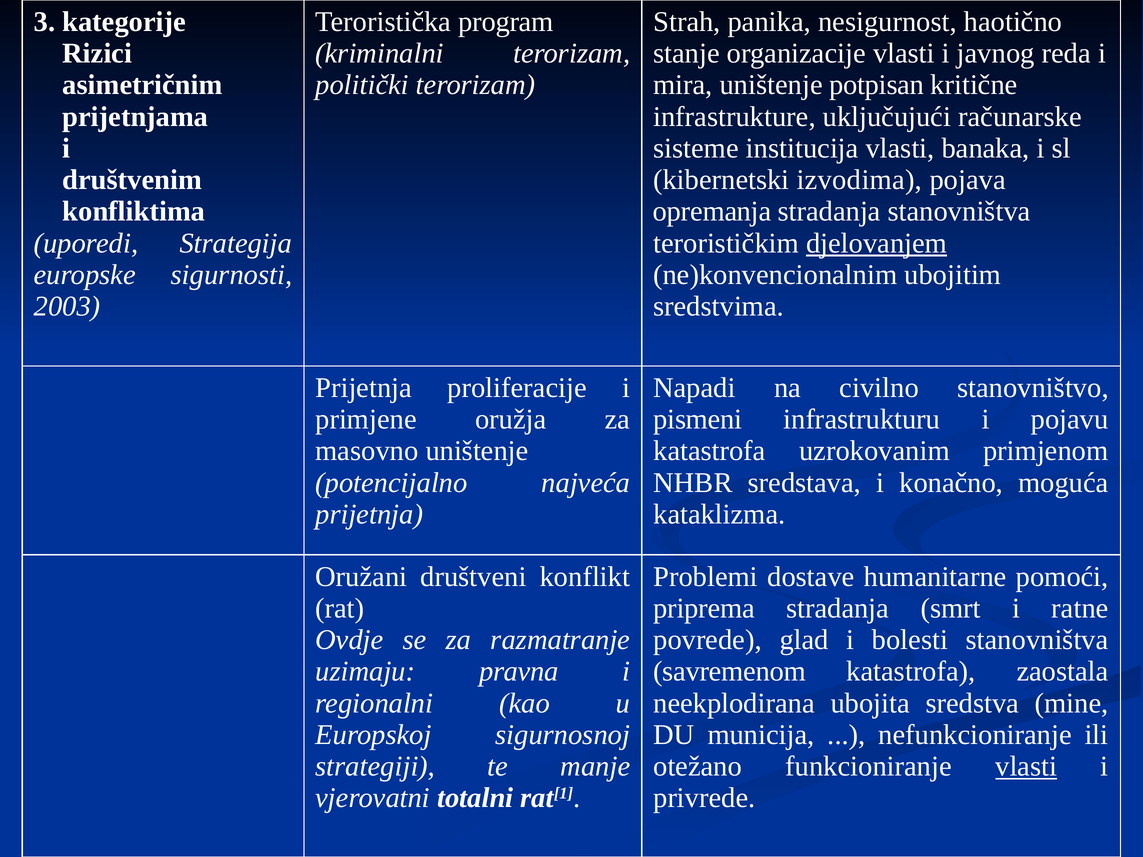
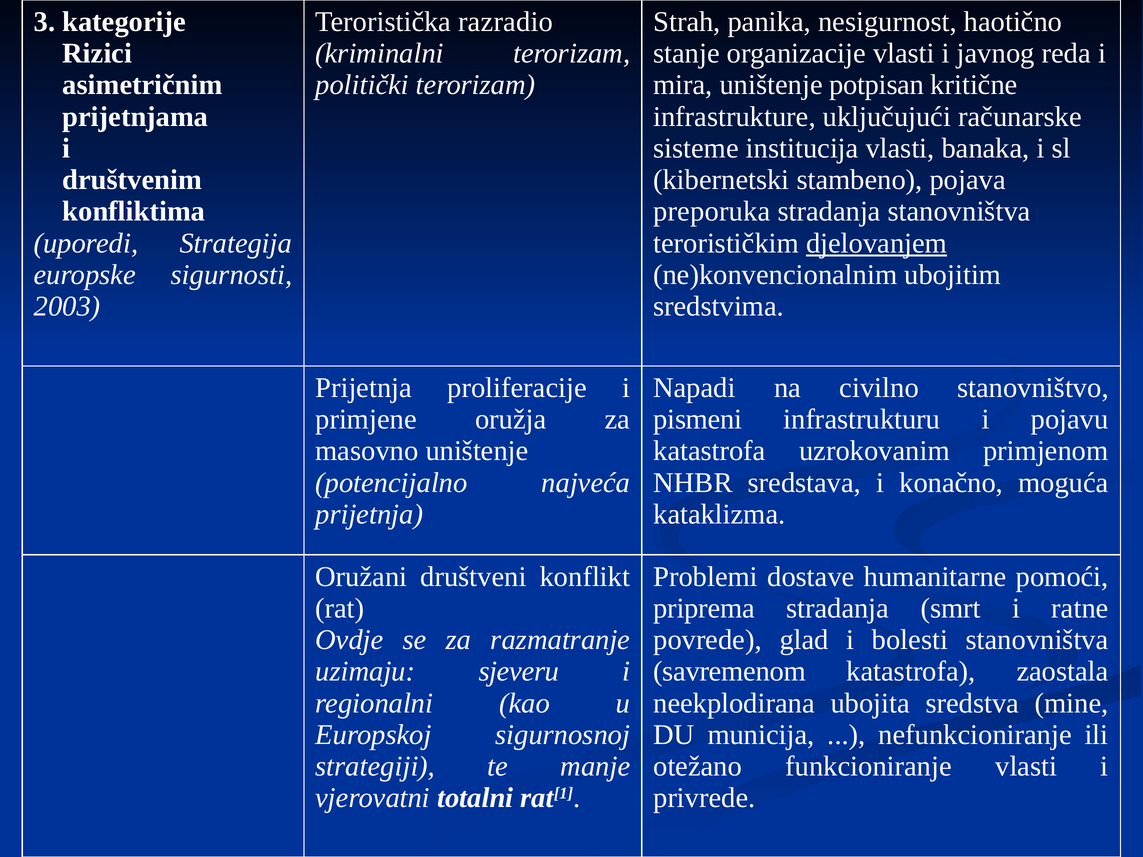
program: program -> razradio
izvodima: izvodima -> stambeno
opremanja: opremanja -> preporuka
pravna: pravna -> sjeveru
vlasti at (1026, 767) underline: present -> none
